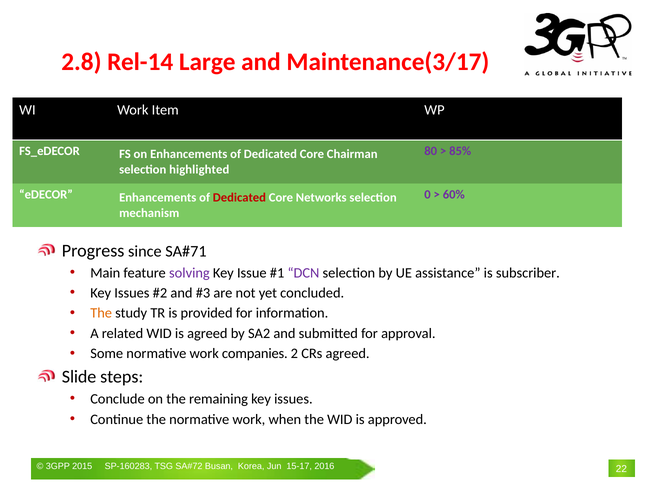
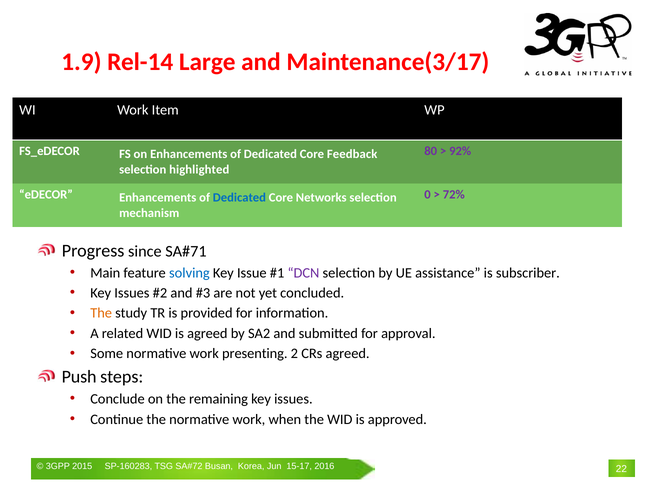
2.8: 2.8 -> 1.9
Chairman: Chairman -> Feedback
85%: 85% -> 92%
Dedicated at (239, 198) colour: red -> blue
60%: 60% -> 72%
solving colour: purple -> blue
companies: companies -> presenting
Slide: Slide -> Push
